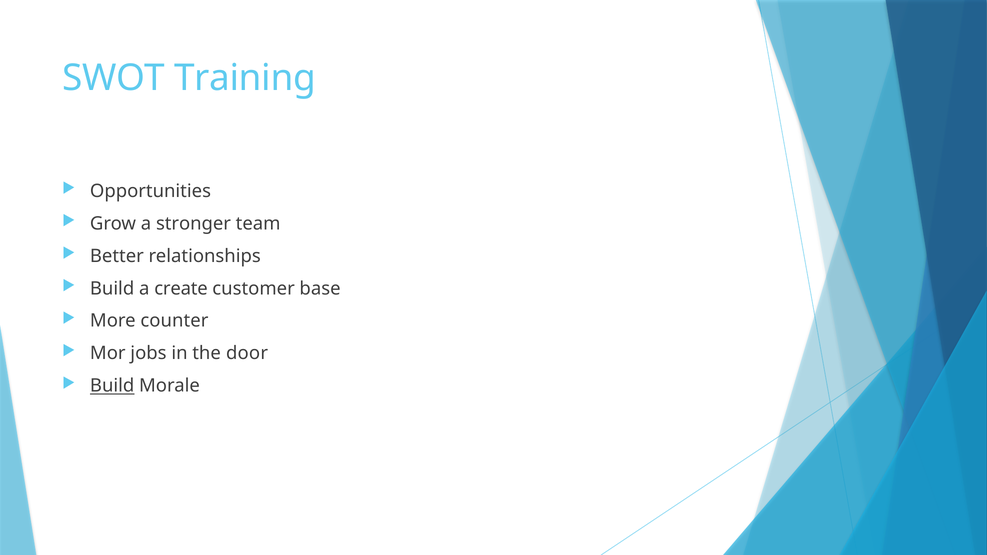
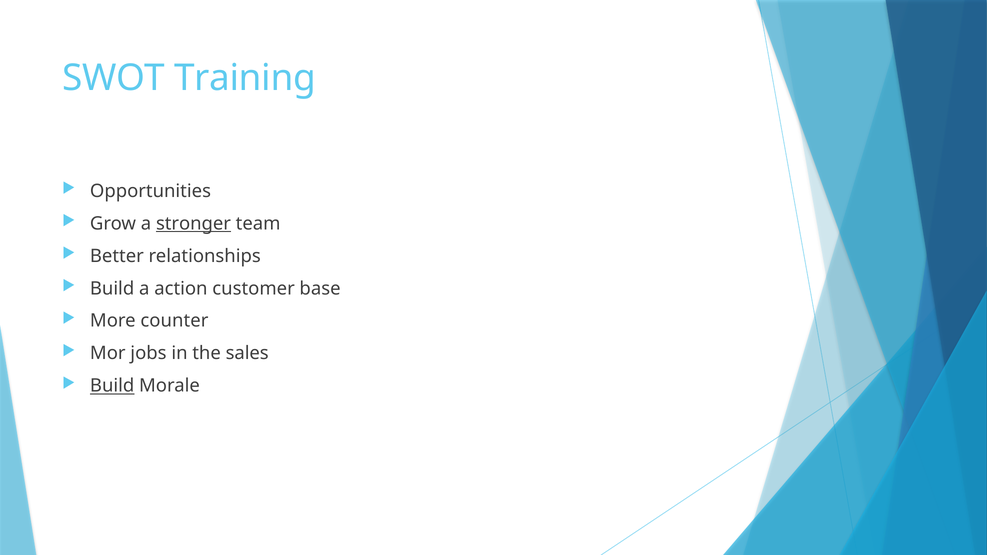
stronger underline: none -> present
create: create -> action
door: door -> sales
